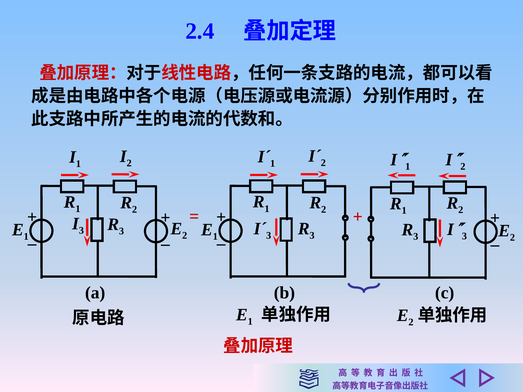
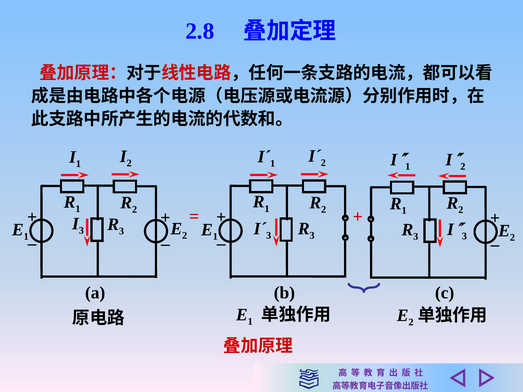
2.4: 2.4 -> 2.8
